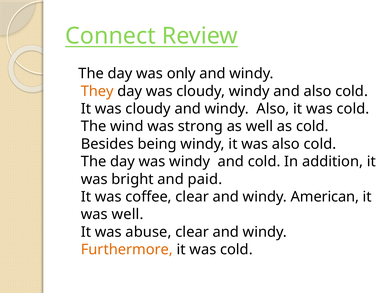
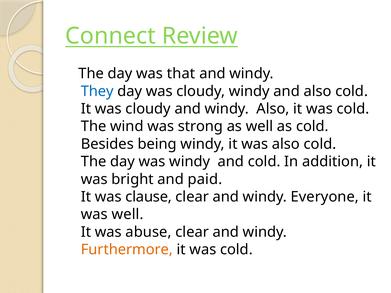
only: only -> that
They colour: orange -> blue
coffee: coffee -> clause
American: American -> Everyone
